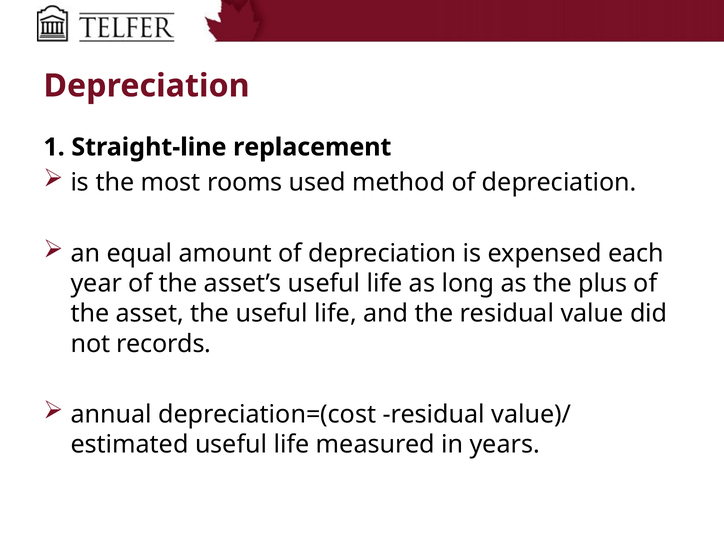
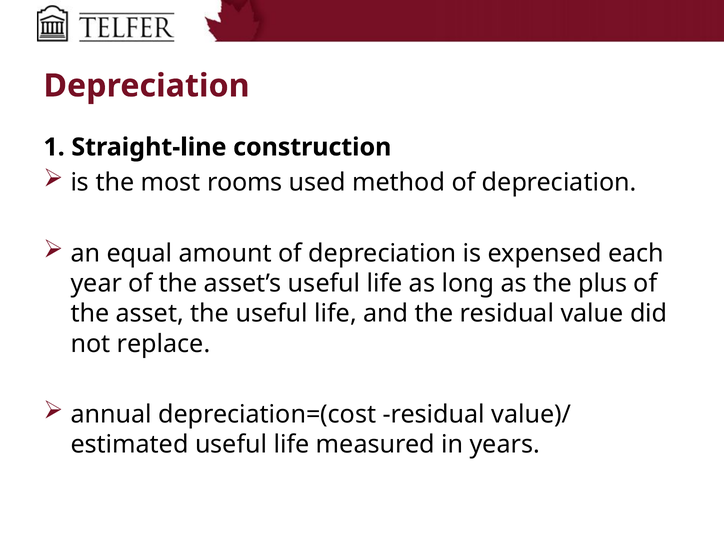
replacement: replacement -> construction
records: records -> replace
